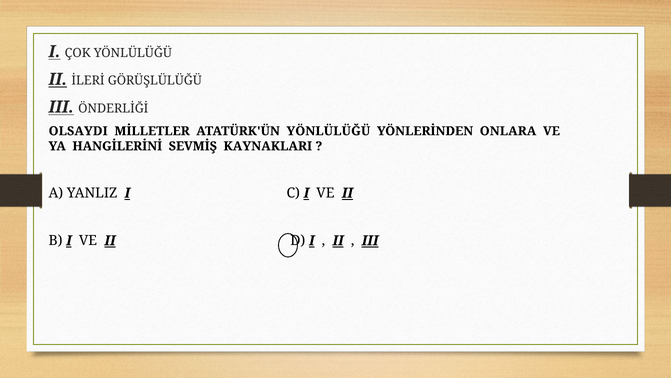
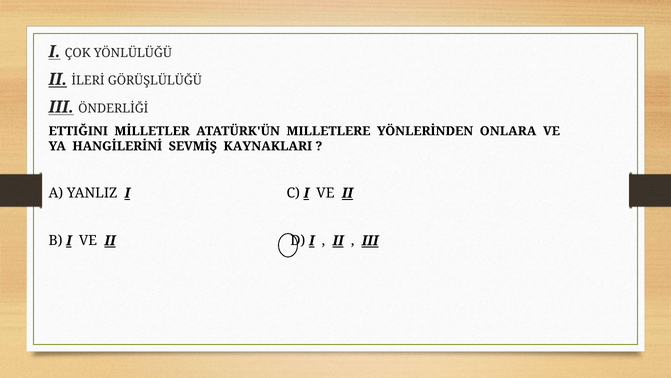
OLSAYDI: OLSAYDI -> ETTIĞINI
ATATÜRK'ÜN YÖNLÜLÜĞÜ: YÖNLÜLÜĞÜ -> MILLETLERE
